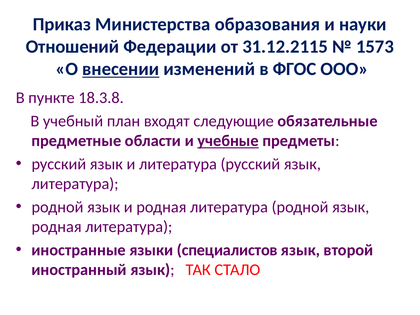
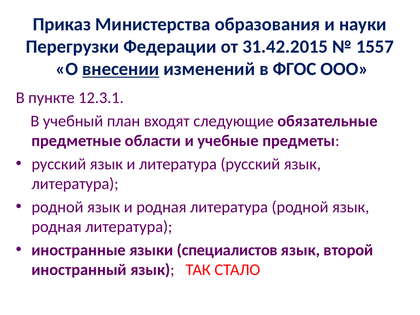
Отношений: Отношений -> Перегрузки
31.12.2115: 31.12.2115 -> 31.42.2015
1573: 1573 -> 1557
18.3.8: 18.3.8 -> 12.3.1
учебные underline: present -> none
